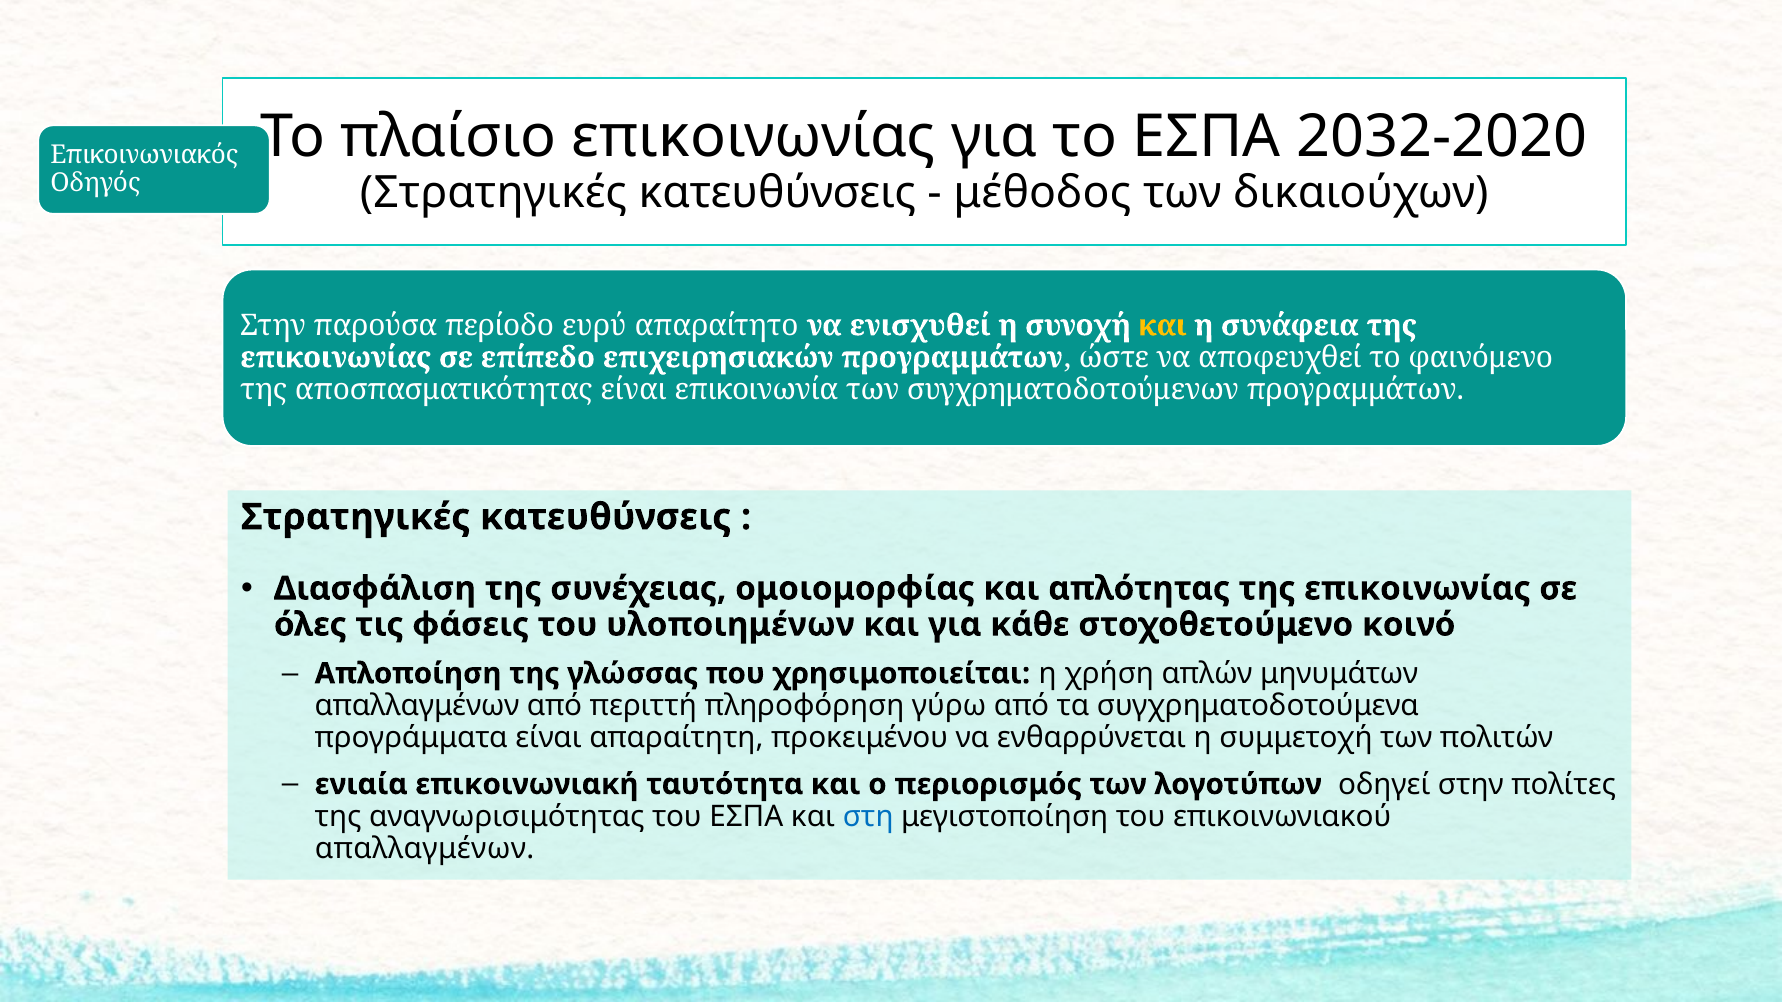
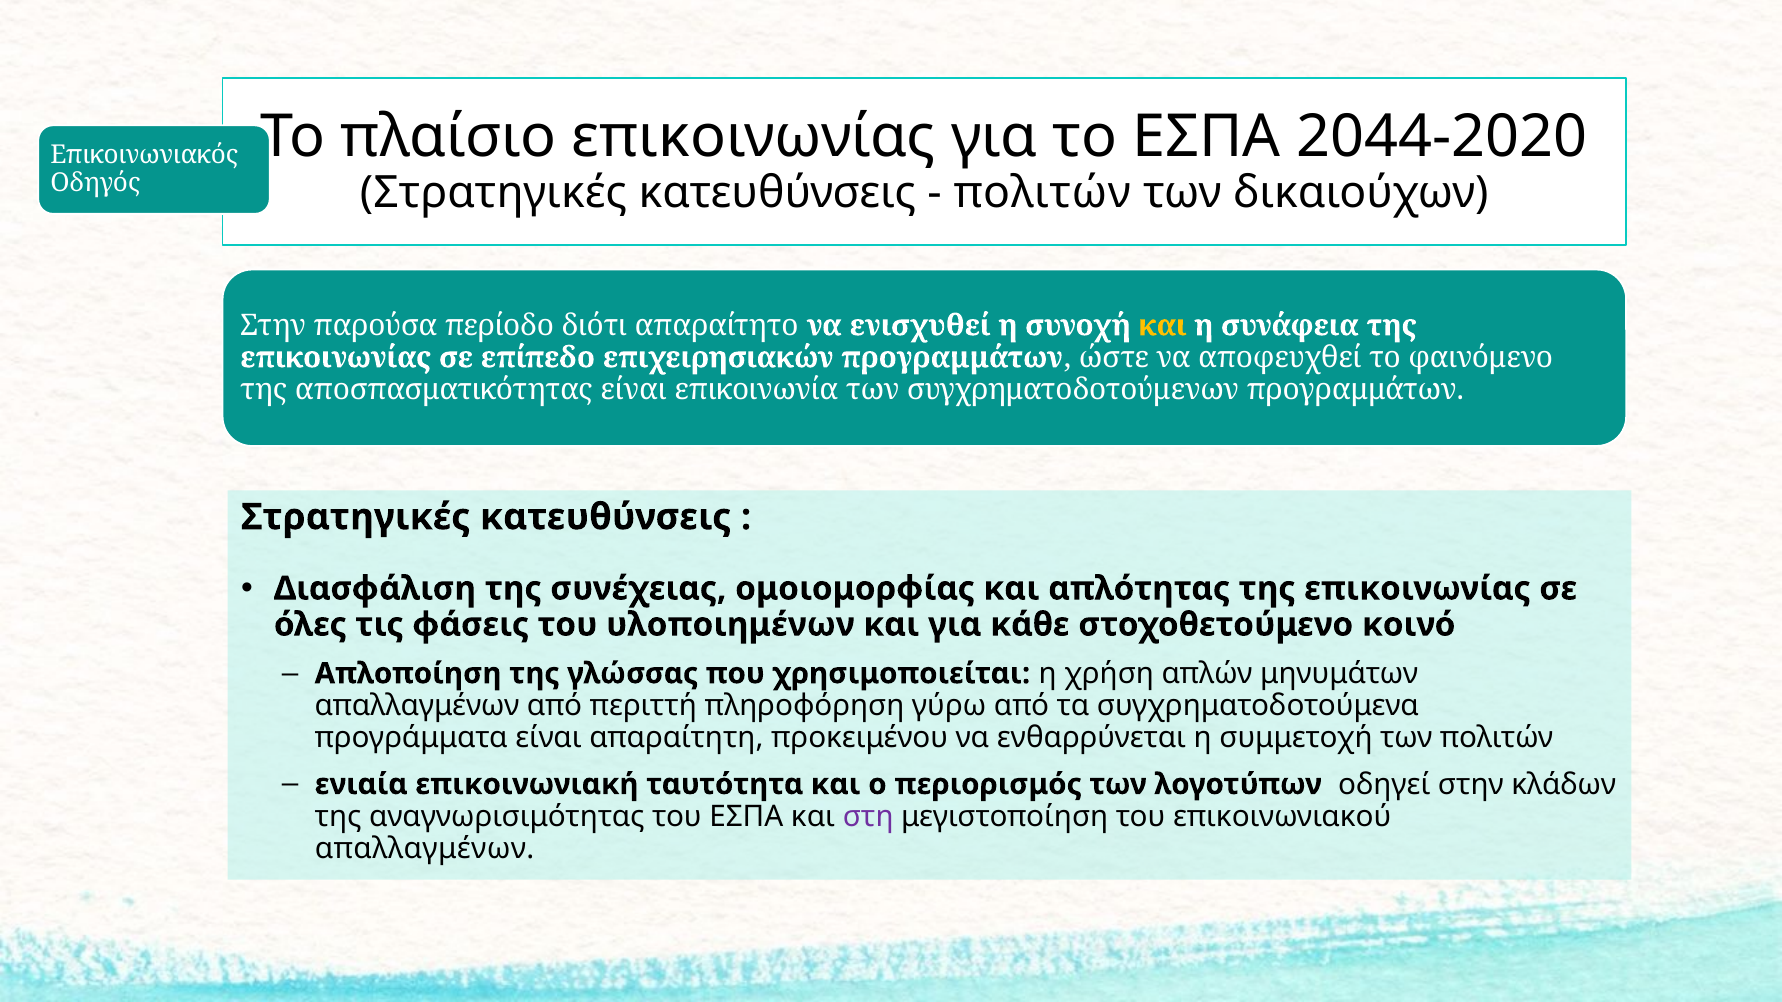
2032-2020: 2032-2020 -> 2044-2020
μέθοδος at (1042, 193): μέθοδος -> πολιτών
ευρύ: ευρύ -> διότι
πολίτες: πολίτες -> κλάδων
στη colour: blue -> purple
